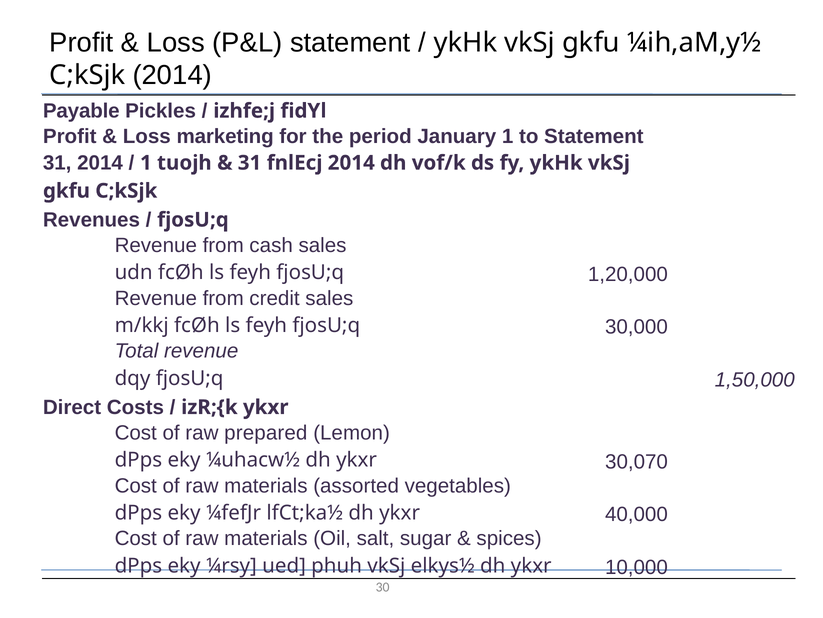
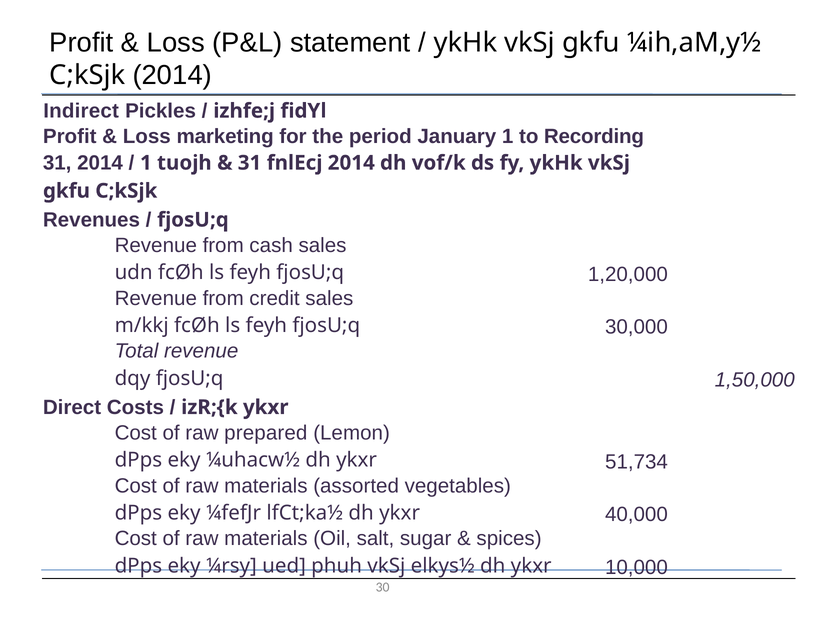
Payable: Payable -> Indirect
to Statement: Statement -> Recording
30,070: 30,070 -> 51,734
